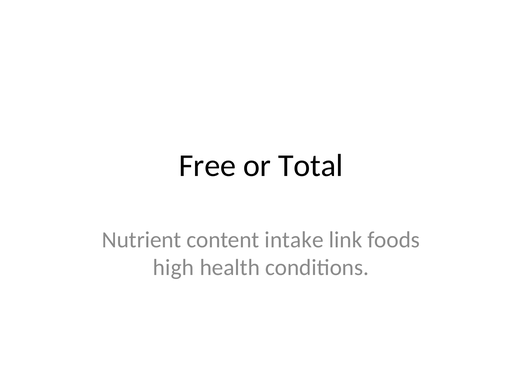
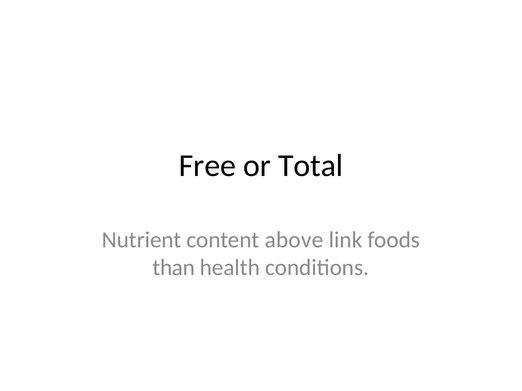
intake: intake -> above
high: high -> than
